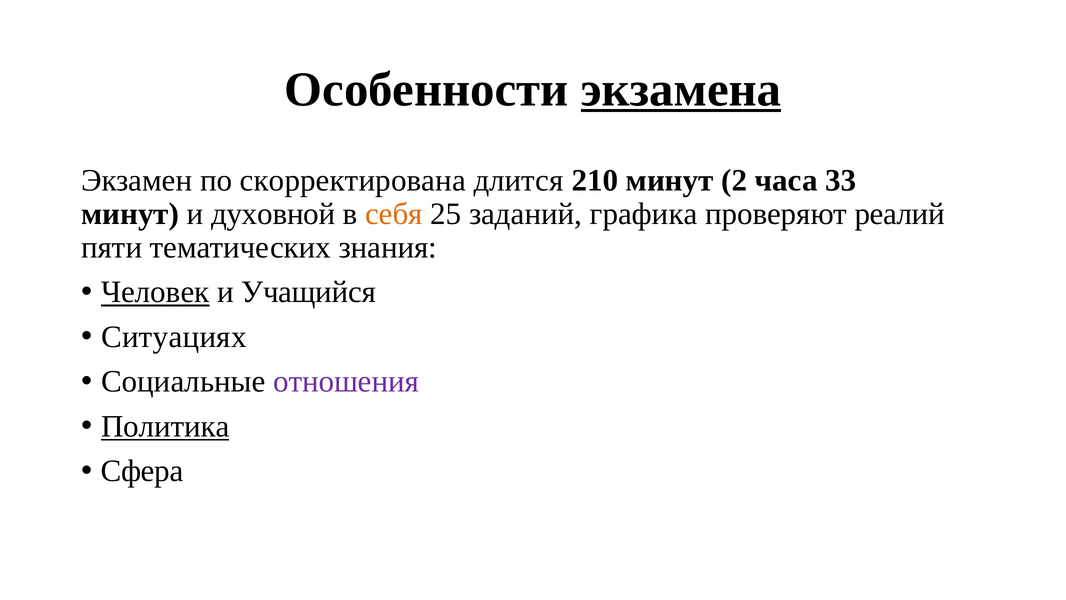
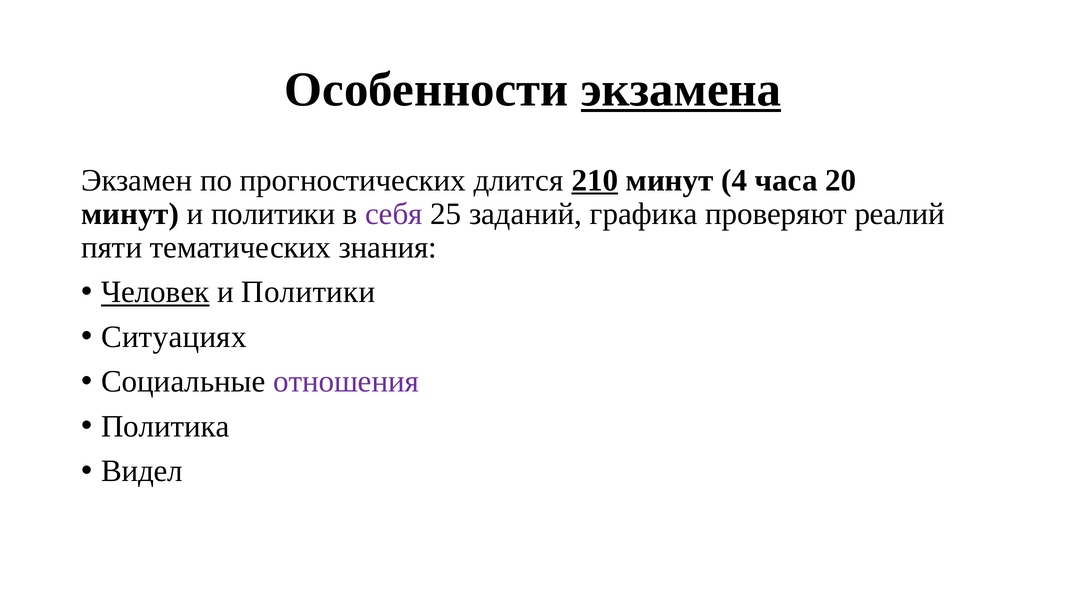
скорректирована: скорректирована -> прогностических
210 underline: none -> present
2: 2 -> 4
33: 33 -> 20
минут и духовной: духовной -> политики
себя colour: orange -> purple
Учащийся at (309, 292): Учащийся -> Политики
Политика underline: present -> none
Сфера: Сфера -> Видел
